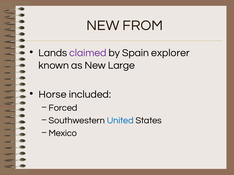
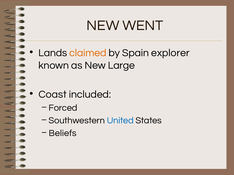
FROM: FROM -> WENT
claimed colour: purple -> orange
Horse: Horse -> Coast
Mexico: Mexico -> Beliefs
